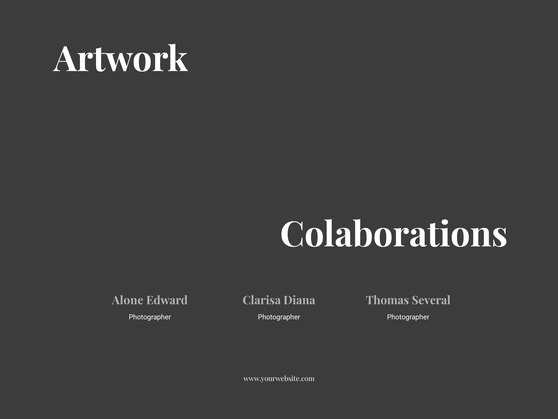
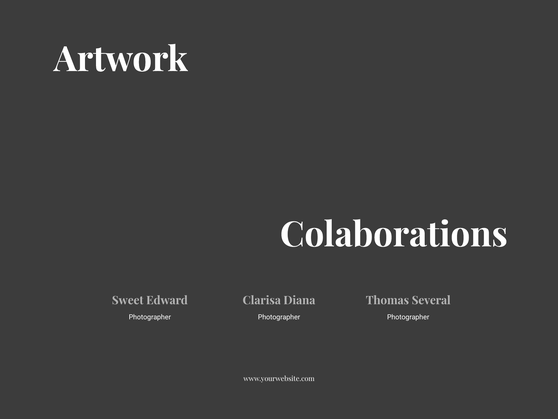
Alone: Alone -> Sweet
